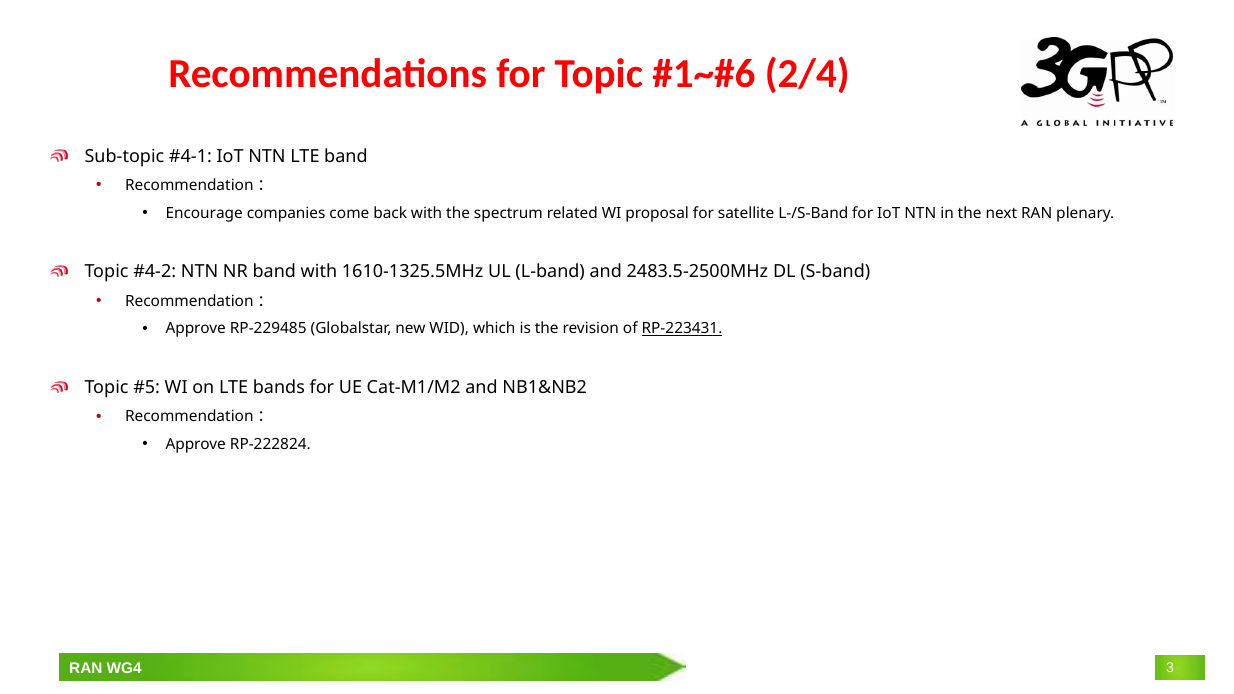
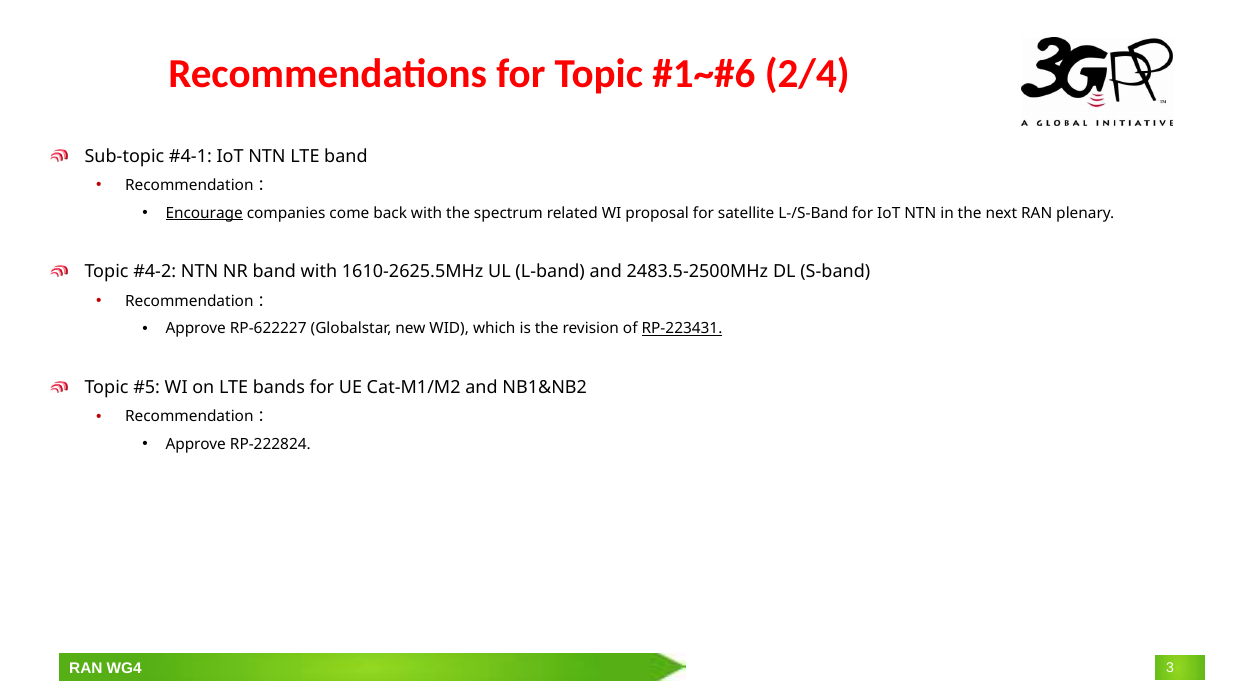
Encourage underline: none -> present
1610-1325.5MHz: 1610-1325.5MHz -> 1610-2625.5MHz
RP-229485: RP-229485 -> RP-622227
